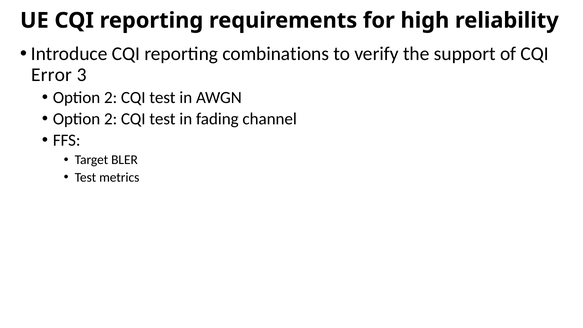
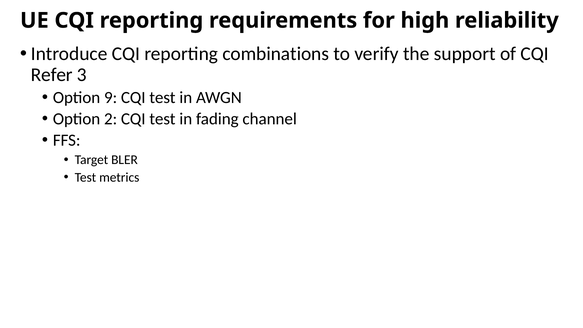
Error: Error -> Refer
2 at (111, 98): 2 -> 9
